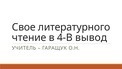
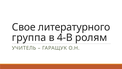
чтение: чтение -> группа
вывод: вывод -> ролям
